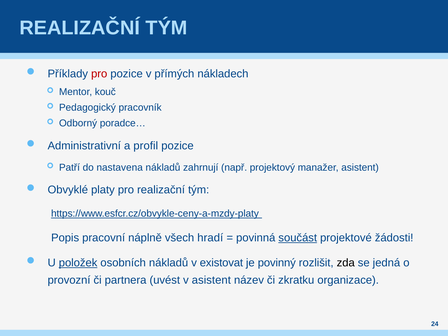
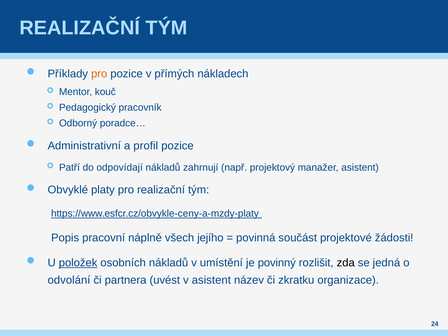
pro at (99, 74) colour: red -> orange
nastavena: nastavena -> odpovídají
hradí: hradí -> jejího
součást underline: present -> none
existovat: existovat -> umístění
provozní: provozní -> odvolání
